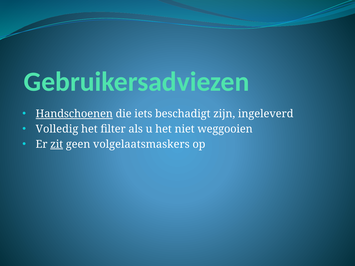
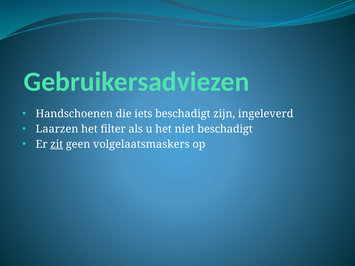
Handschoenen underline: present -> none
Volledig: Volledig -> Laarzen
niet weggooien: weggooien -> beschadigt
